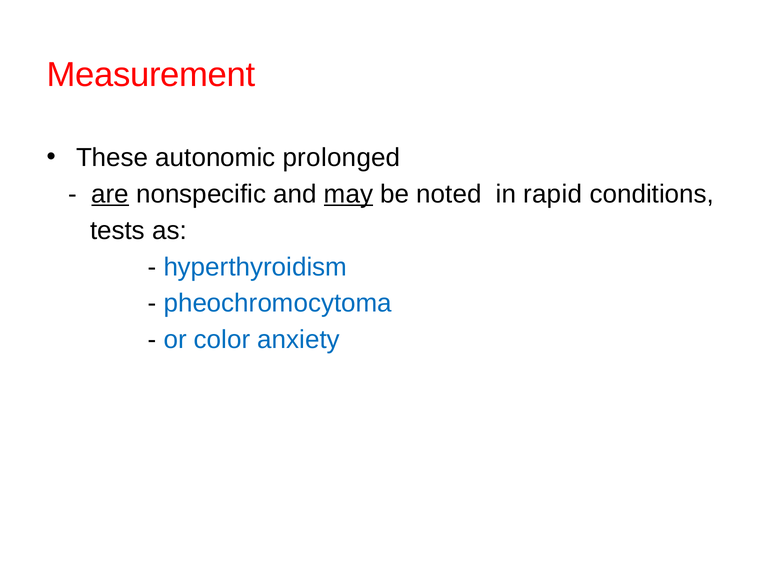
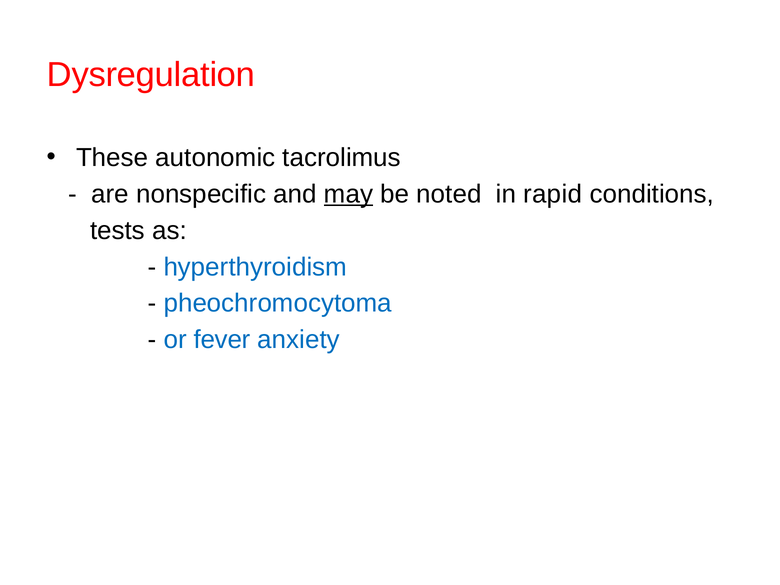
Measurement: Measurement -> Dysregulation
prolonged: prolonged -> tacrolimus
are underline: present -> none
color: color -> fever
